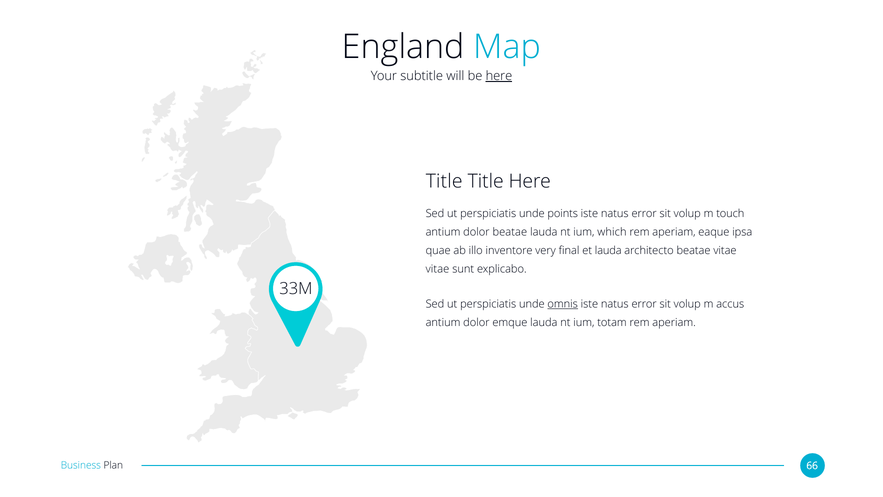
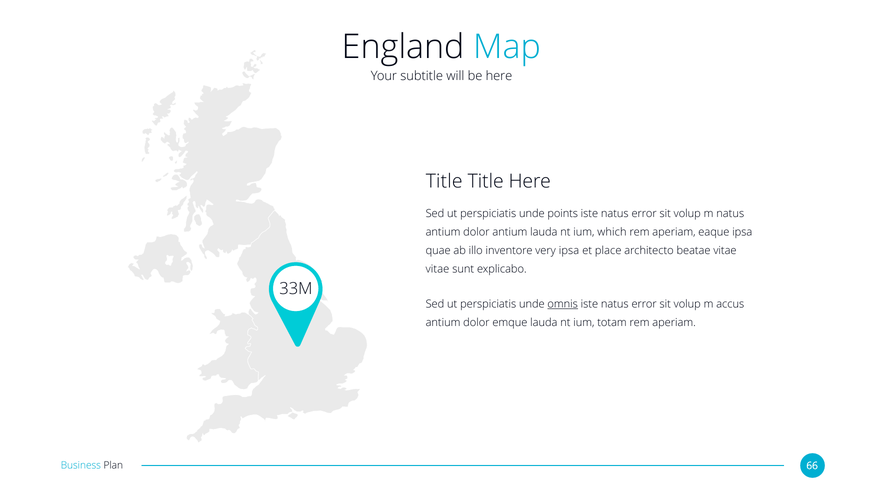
here at (499, 76) underline: present -> none
m touch: touch -> natus
dolor beatae: beatae -> antium
very final: final -> ipsa
et lauda: lauda -> place
